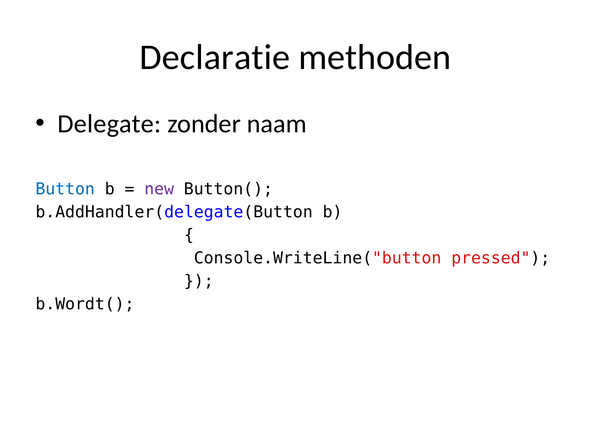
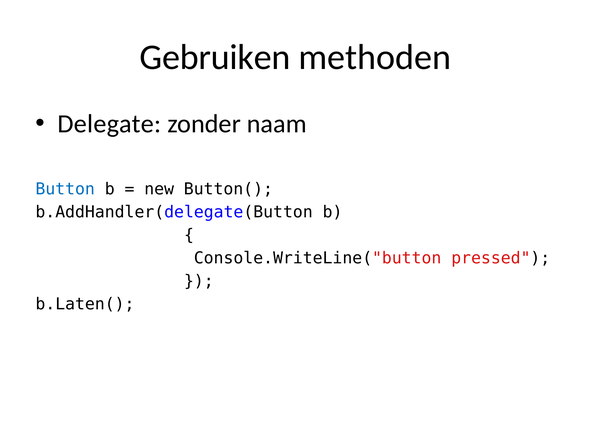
Declaratie: Declaratie -> Gebruiken
new colour: purple -> black
b.Wordt(: b.Wordt( -> b.Laten(
